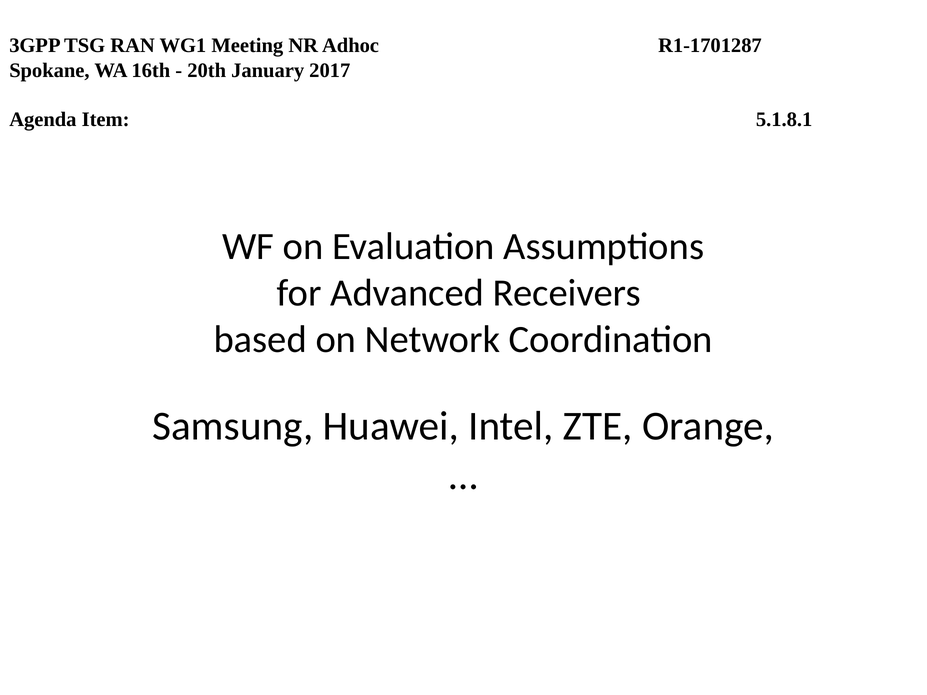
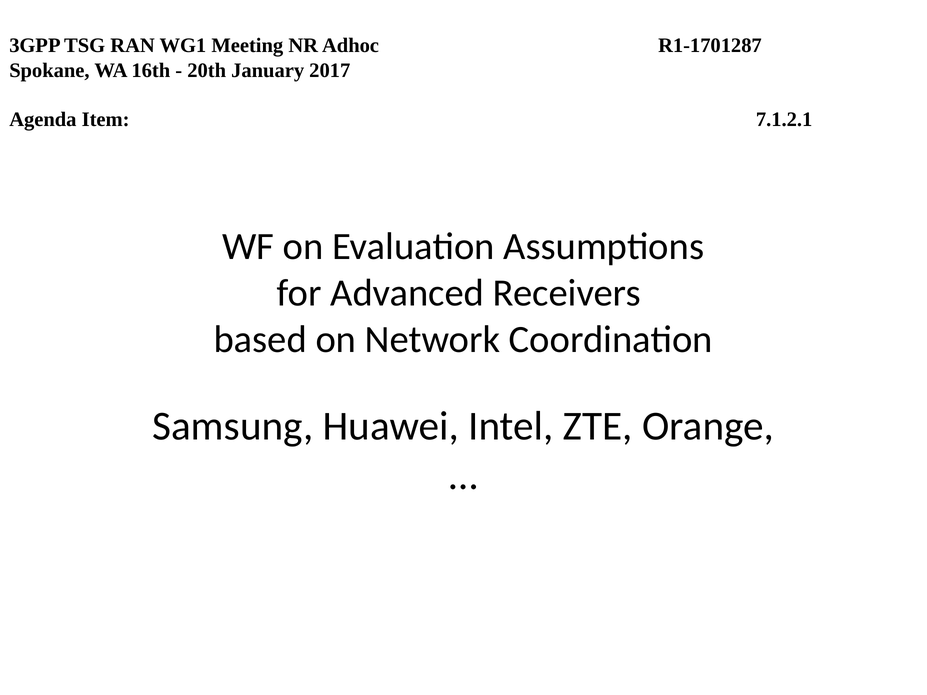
5.1.8.1: 5.1.8.1 -> 7.1.2.1
